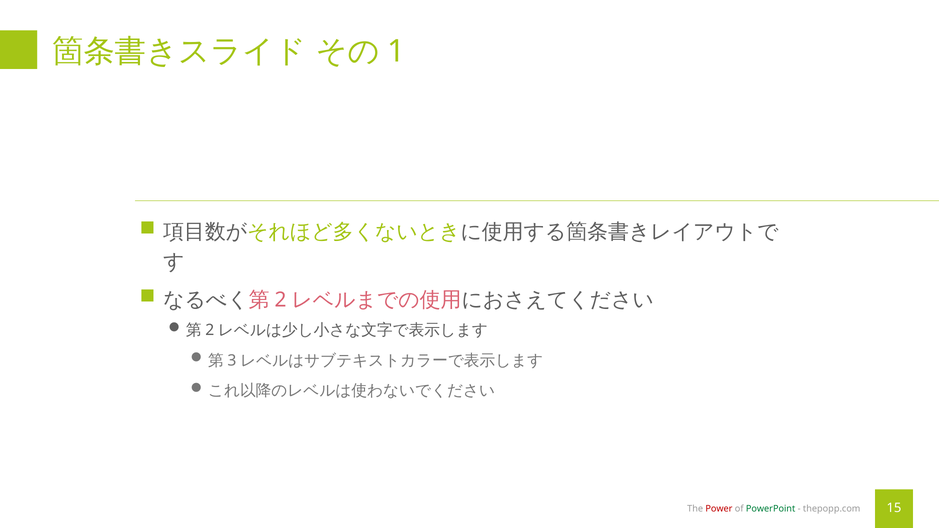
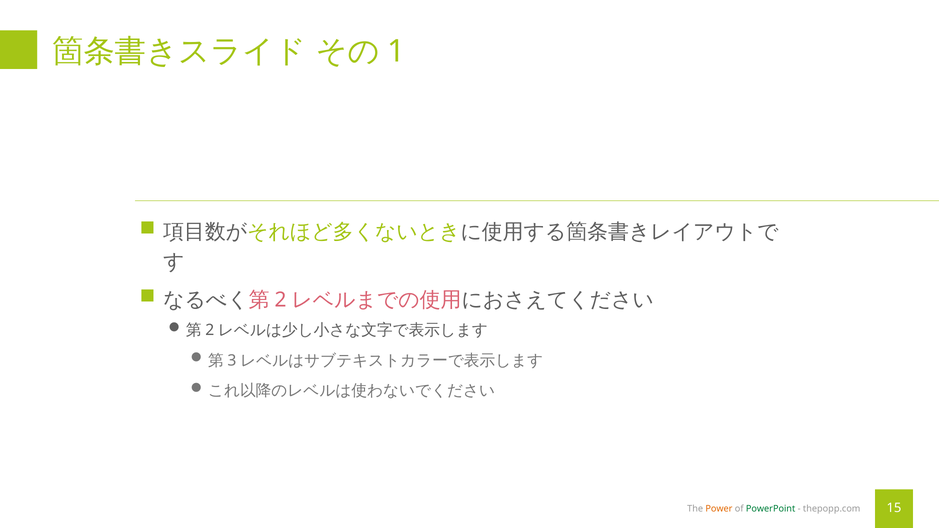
Power colour: red -> orange
